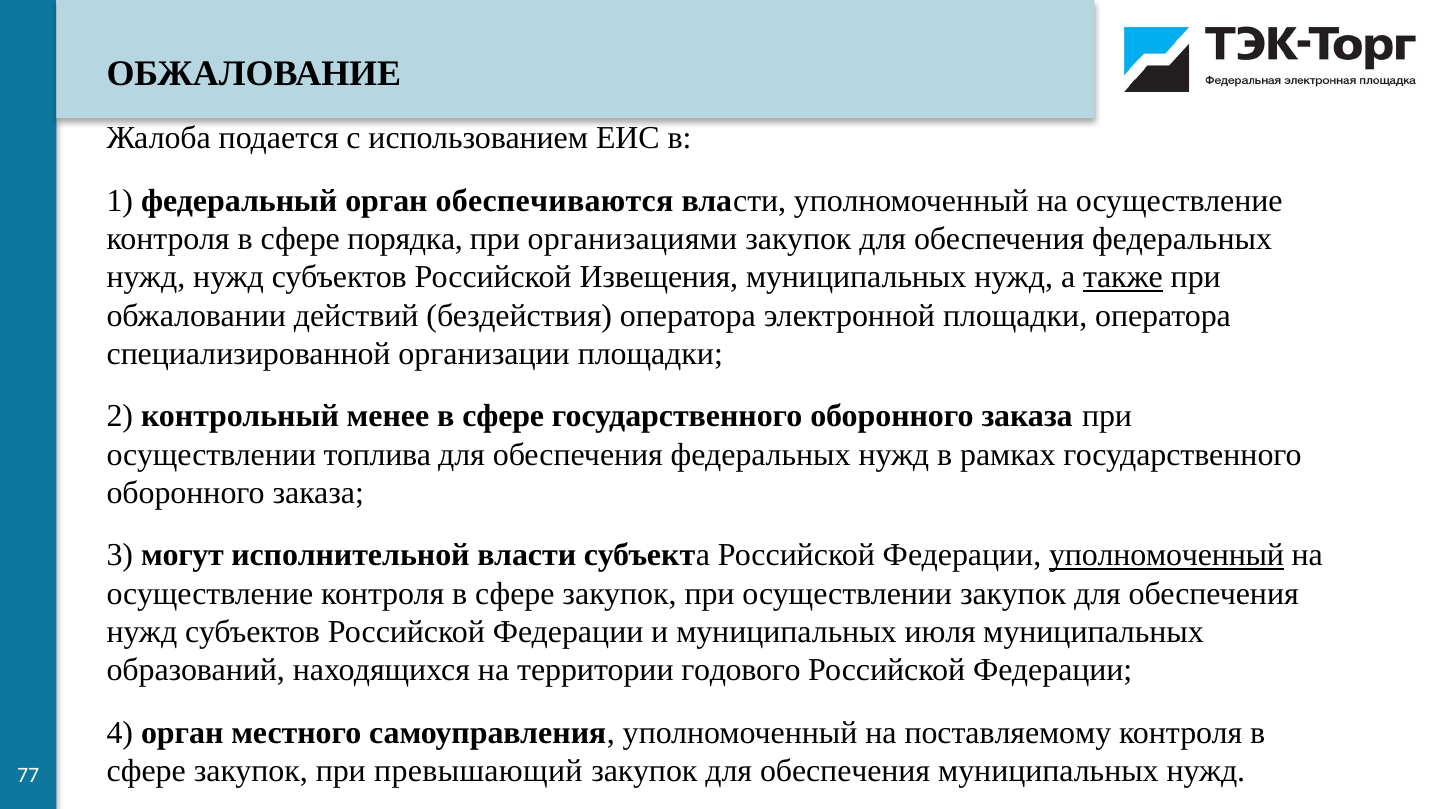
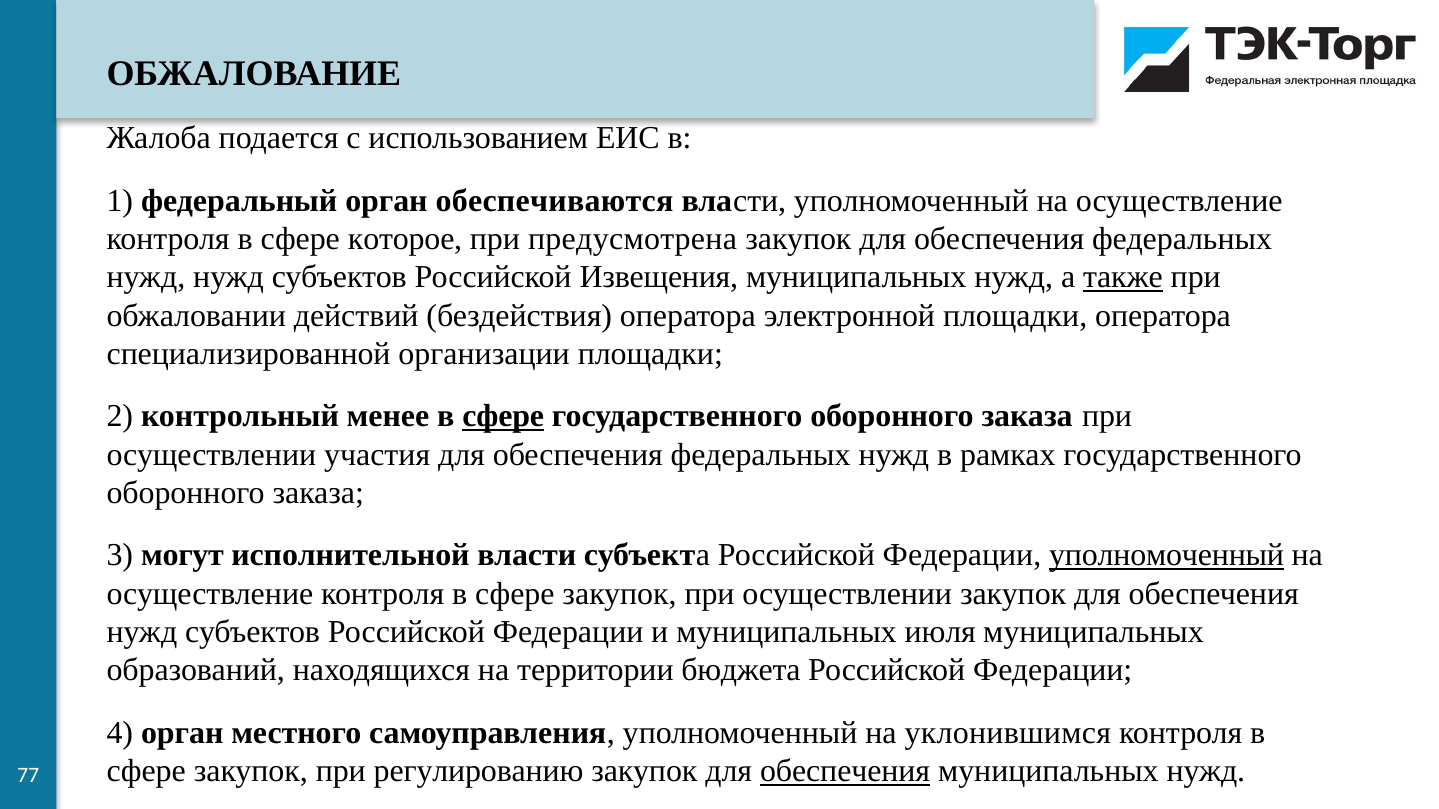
порядка: порядка -> которое
организациями: организациями -> предусмотрена
сфере at (503, 417) underline: none -> present
топлива: топлива -> участия
годового: годового -> бюджета
поставляемому: поставляемому -> уклонившимся
превышающий: превышающий -> регулированию
обеспечения at (845, 771) underline: none -> present
